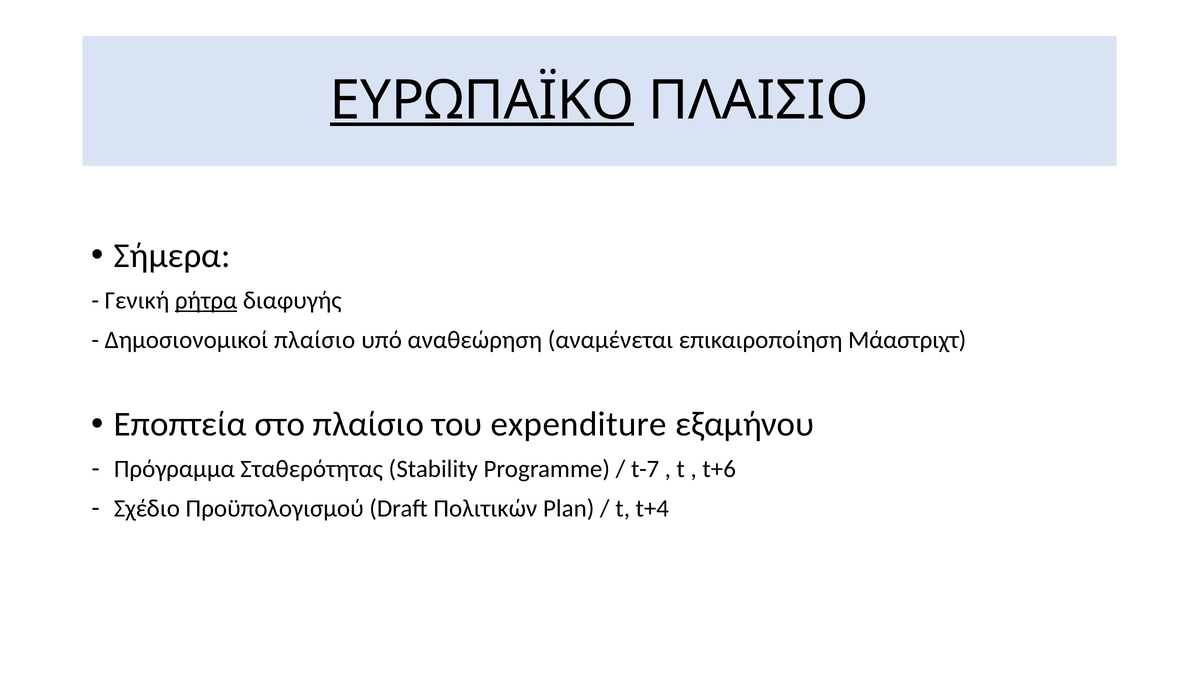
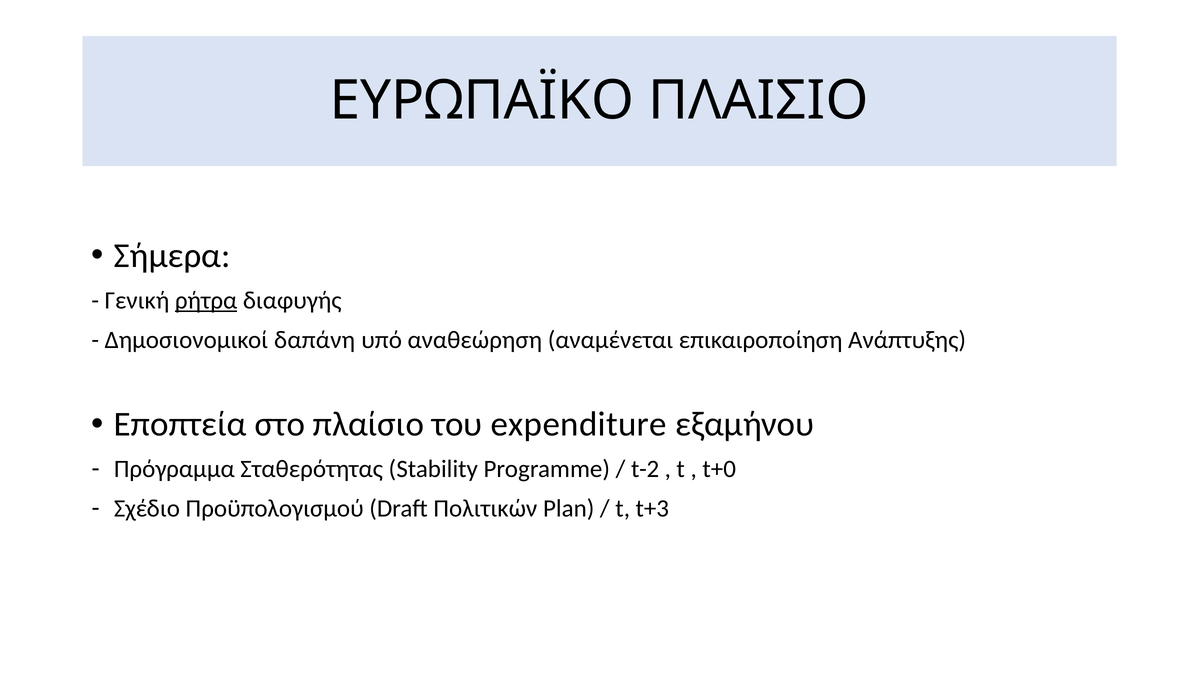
ΕΥΡΩΠΑΪΚΟ underline: present -> none
Δημοσιονομικοί πλαίσιο: πλαίσιο -> δαπάνη
Μάαστριχτ: Μάαστριχτ -> Ανάπτυξης
t-7: t-7 -> t-2
t+6: t+6 -> t+0
t+4: t+4 -> t+3
